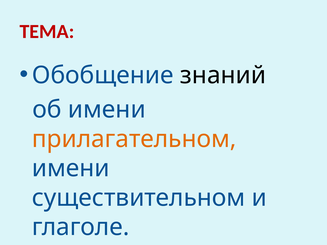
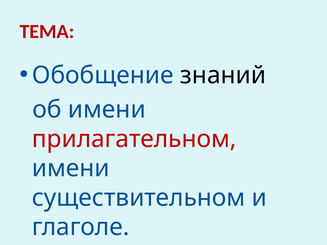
прилагательном colour: orange -> red
